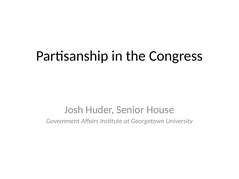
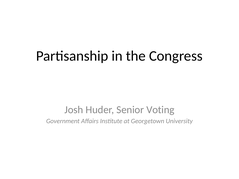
House: House -> Voting
